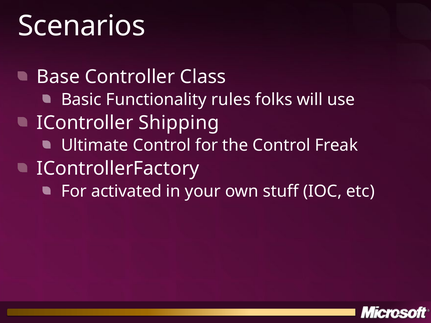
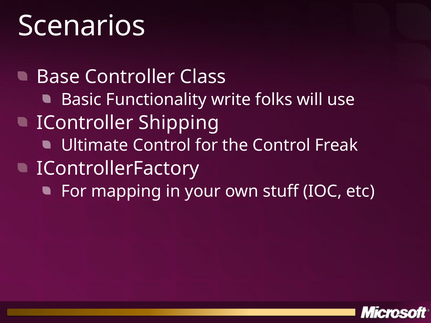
rules: rules -> write
activated: activated -> mapping
